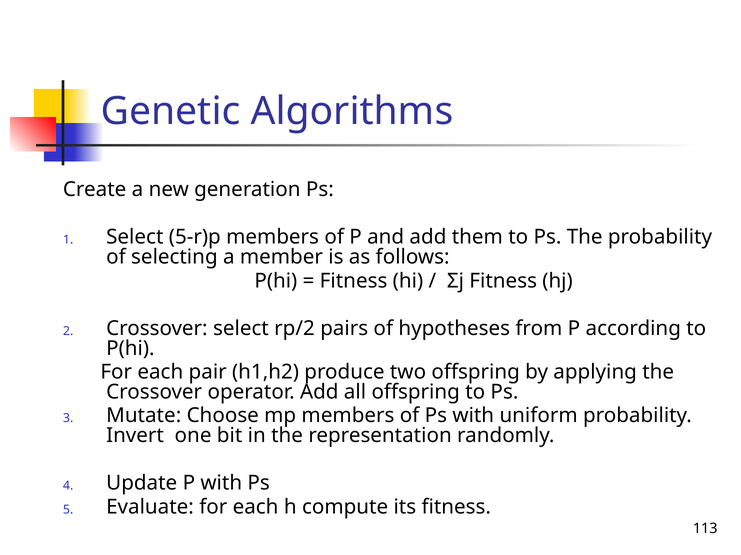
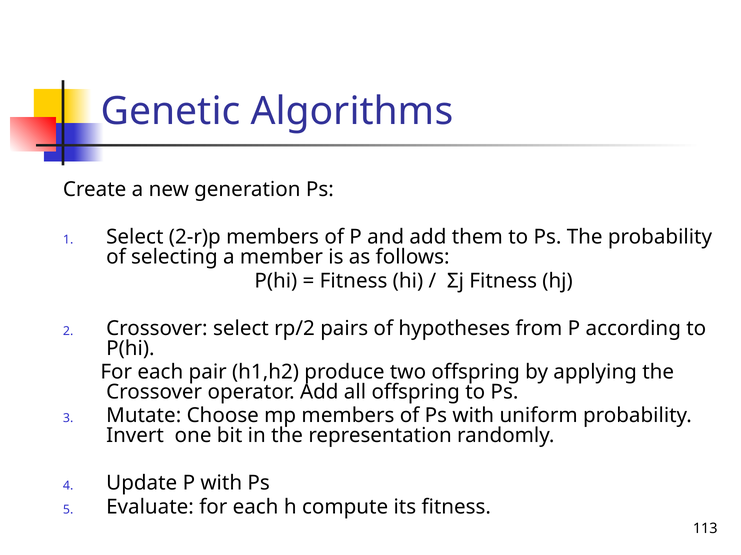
5-r)p: 5-r)p -> 2-r)p
